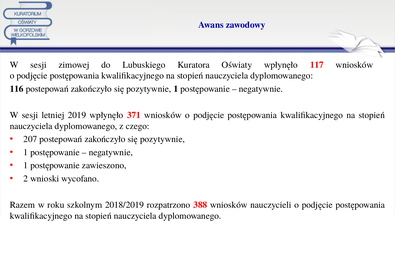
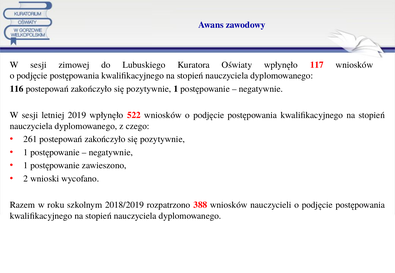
371: 371 -> 522
207: 207 -> 261
